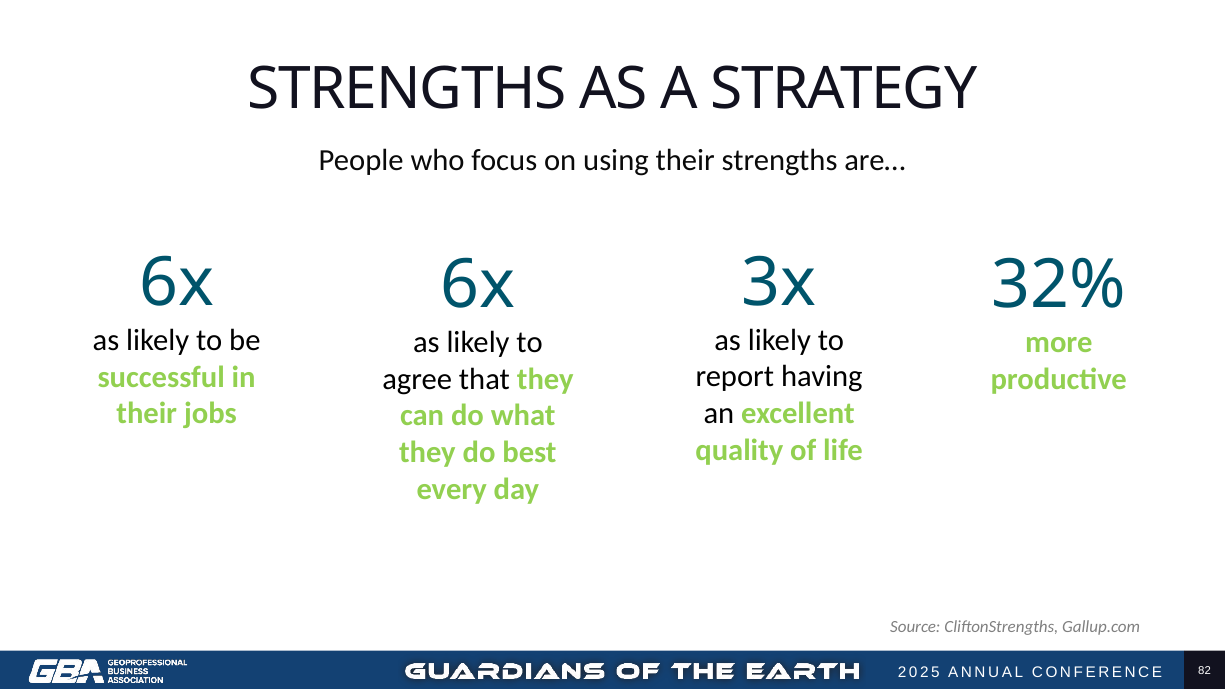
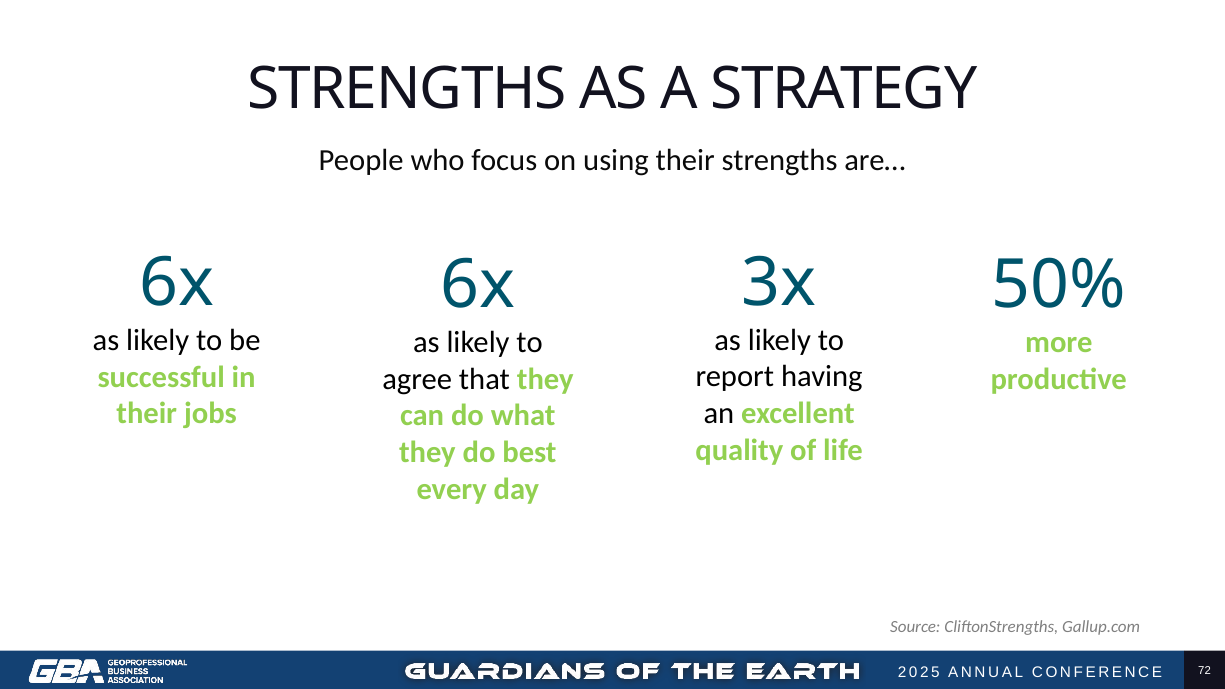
32%: 32% -> 50%
82: 82 -> 72
